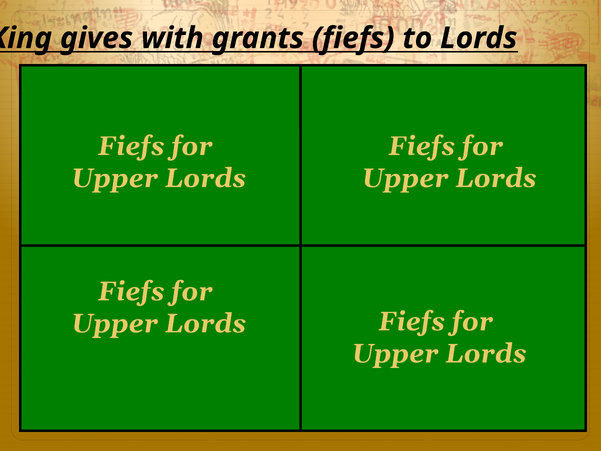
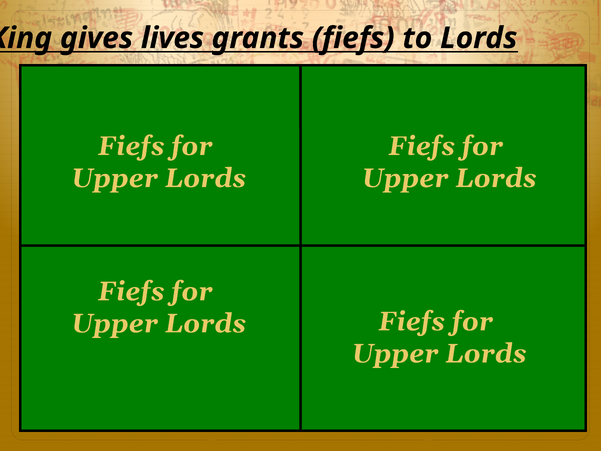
with: with -> lives
